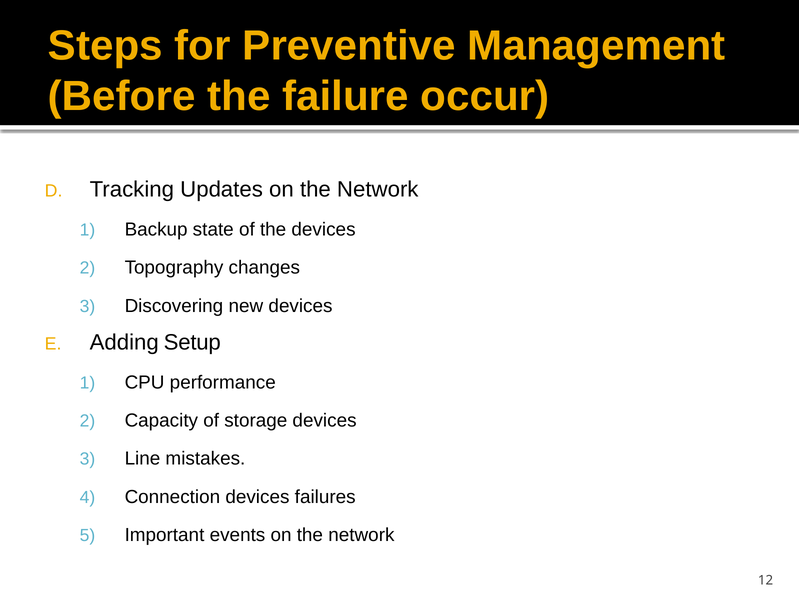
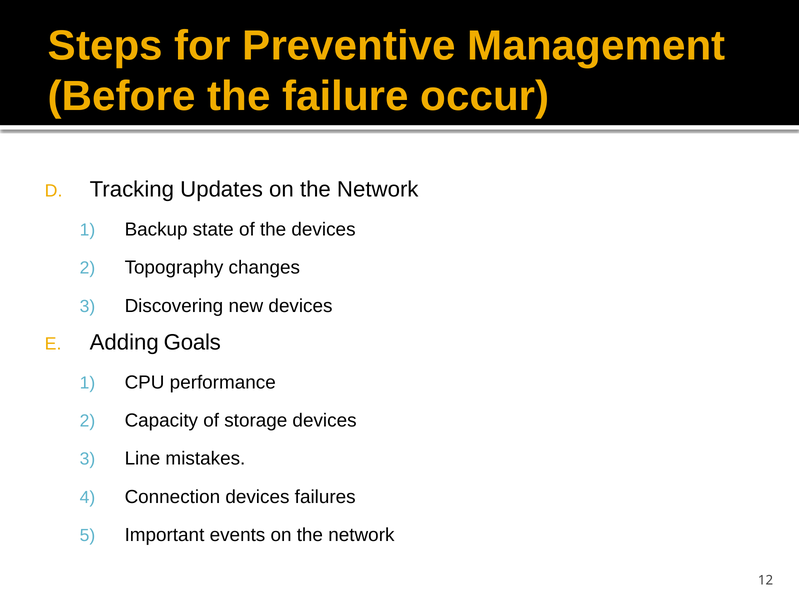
Setup: Setup -> Goals
